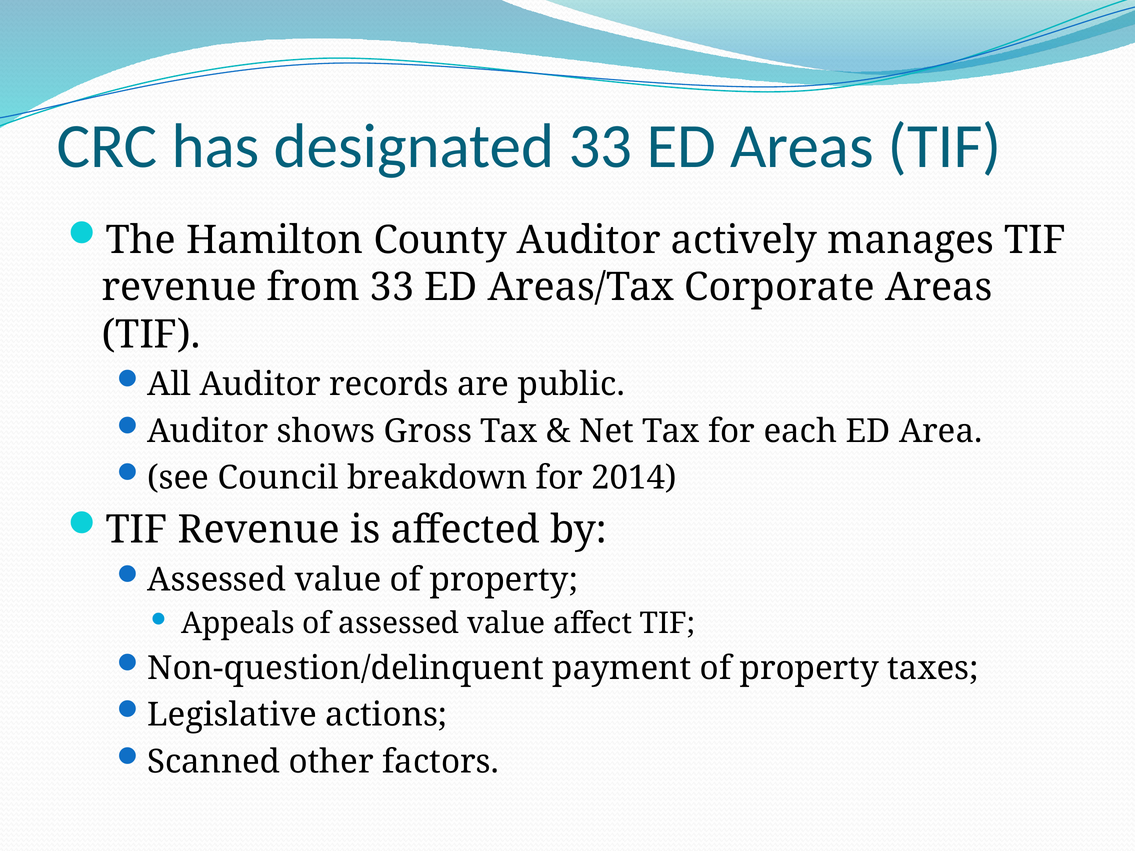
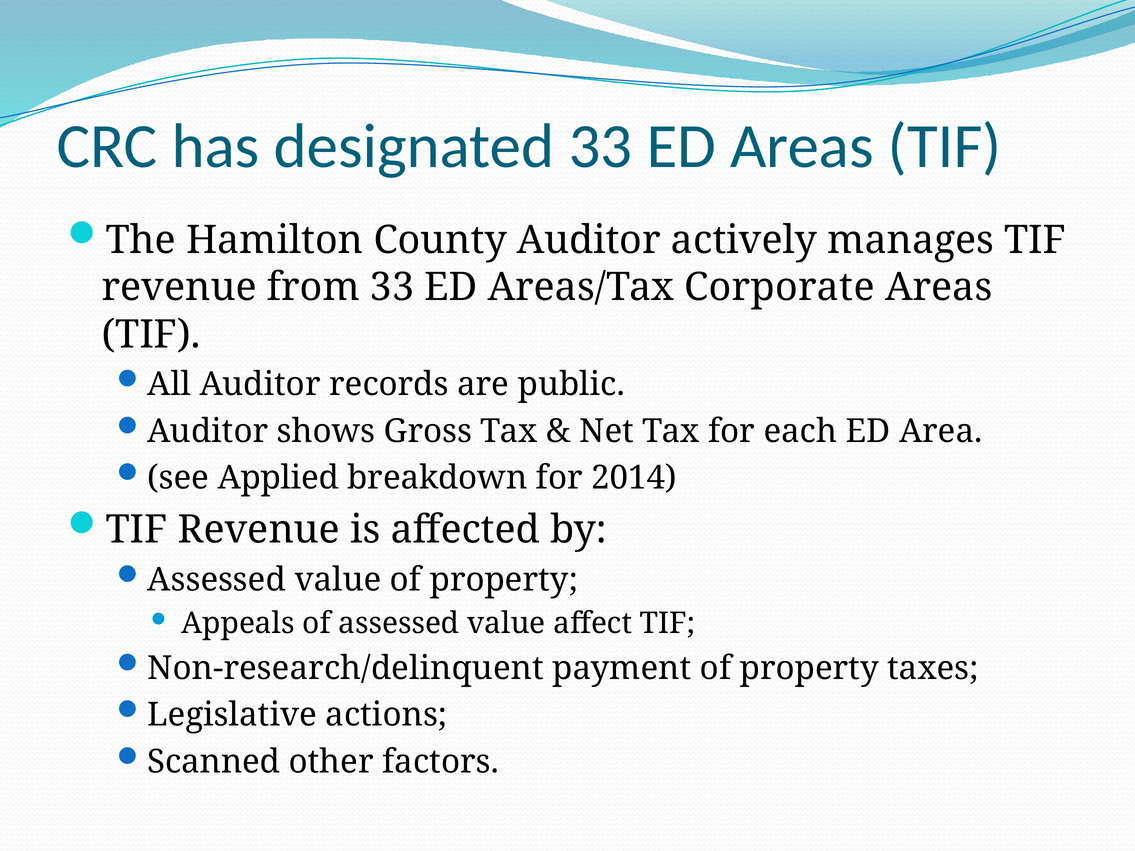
Council: Council -> Applied
Non-question/delinquent: Non-question/delinquent -> Non-research/delinquent
